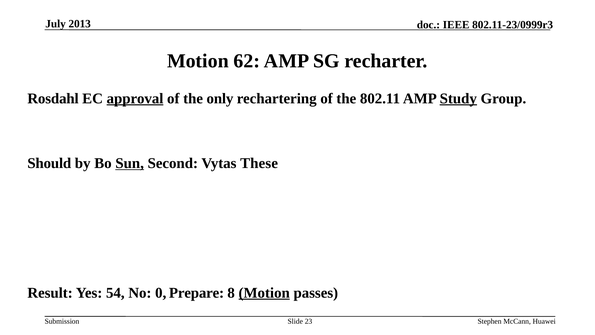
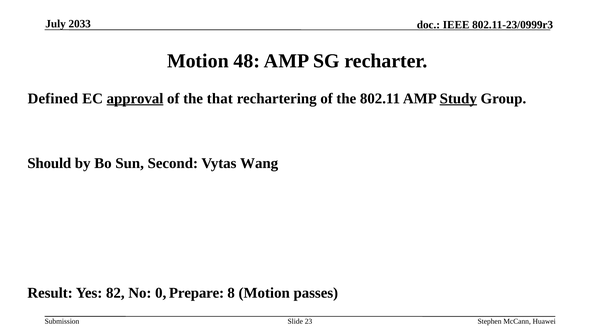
2013: 2013 -> 2033
62: 62 -> 48
Rosdahl: Rosdahl -> Defined
only: only -> that
Sun underline: present -> none
These: These -> Wang
54: 54 -> 82
Motion at (264, 293) underline: present -> none
